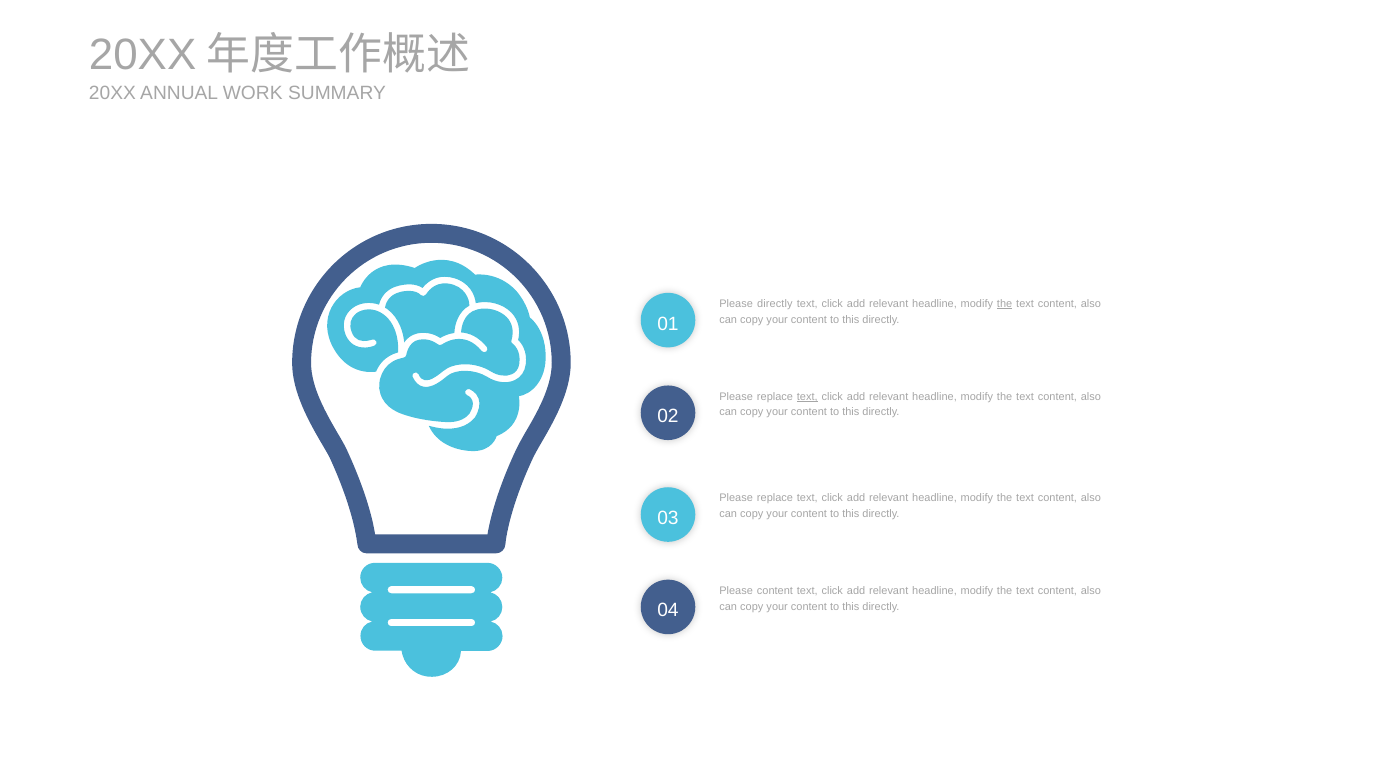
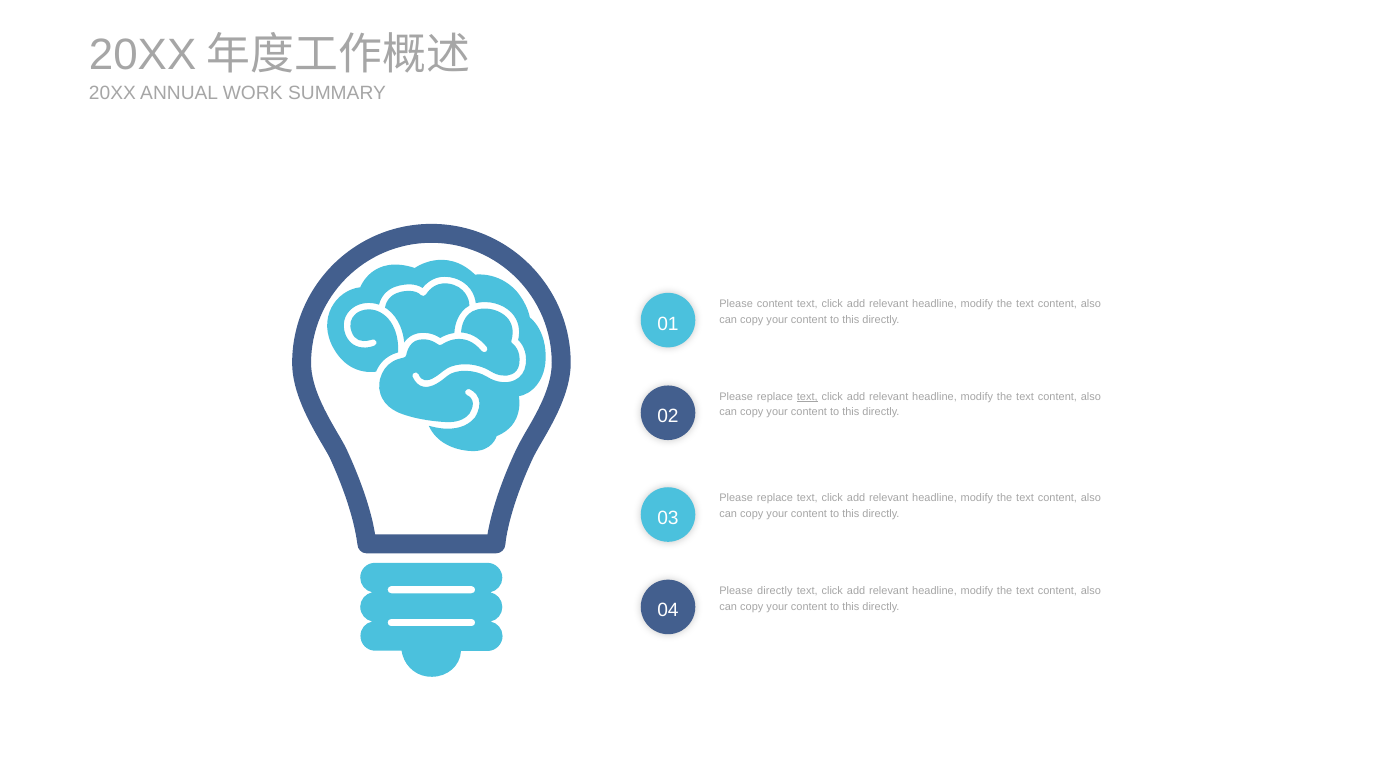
Please directly: directly -> content
the at (1005, 304) underline: present -> none
Please content: content -> directly
